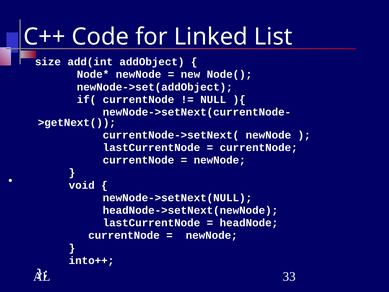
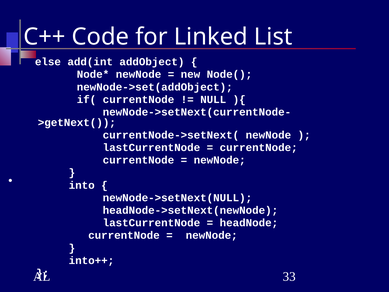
size: size -> else
void: void -> into
